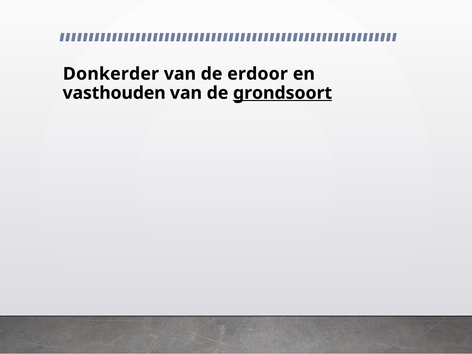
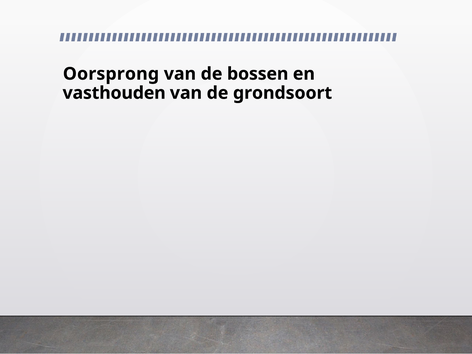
Donkerder: Donkerder -> Oorsprong
erdoor: erdoor -> bossen
grondsoort underline: present -> none
